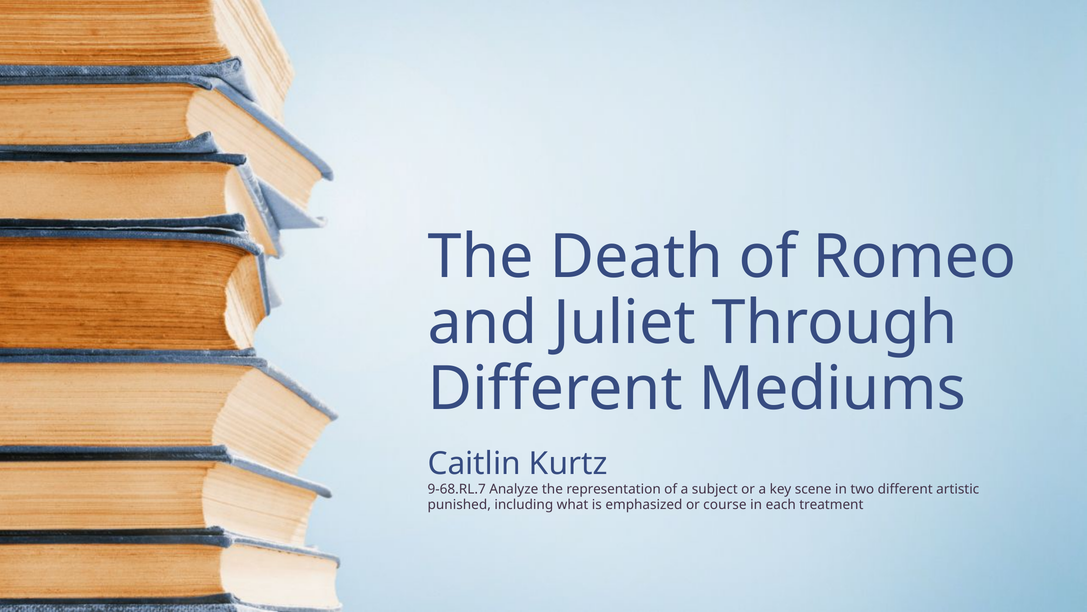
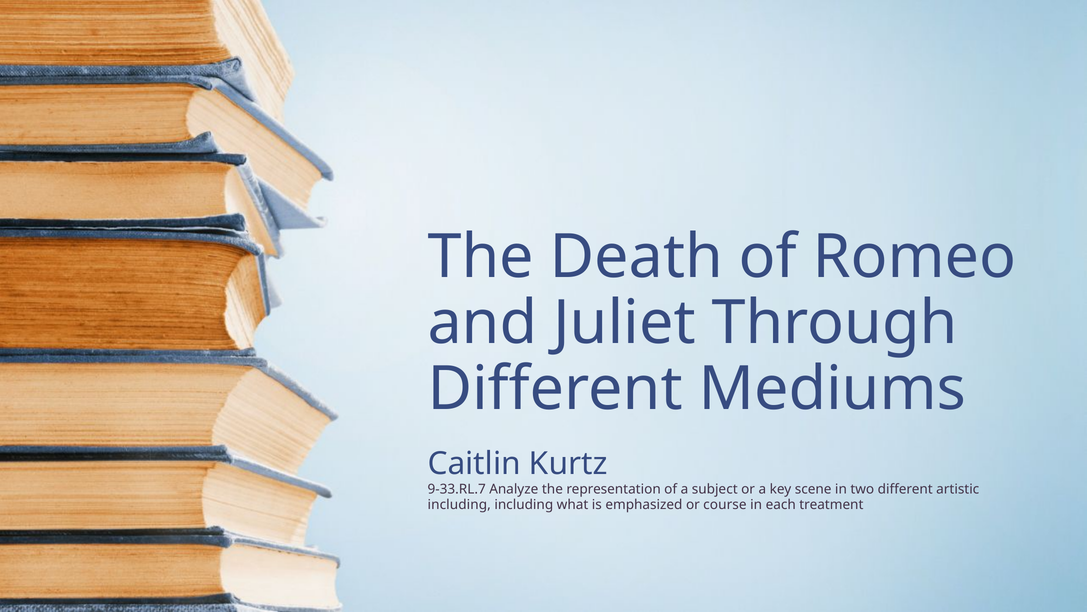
9-68.RL.7: 9-68.RL.7 -> 9-33.RL.7
punished at (459, 504): punished -> including
